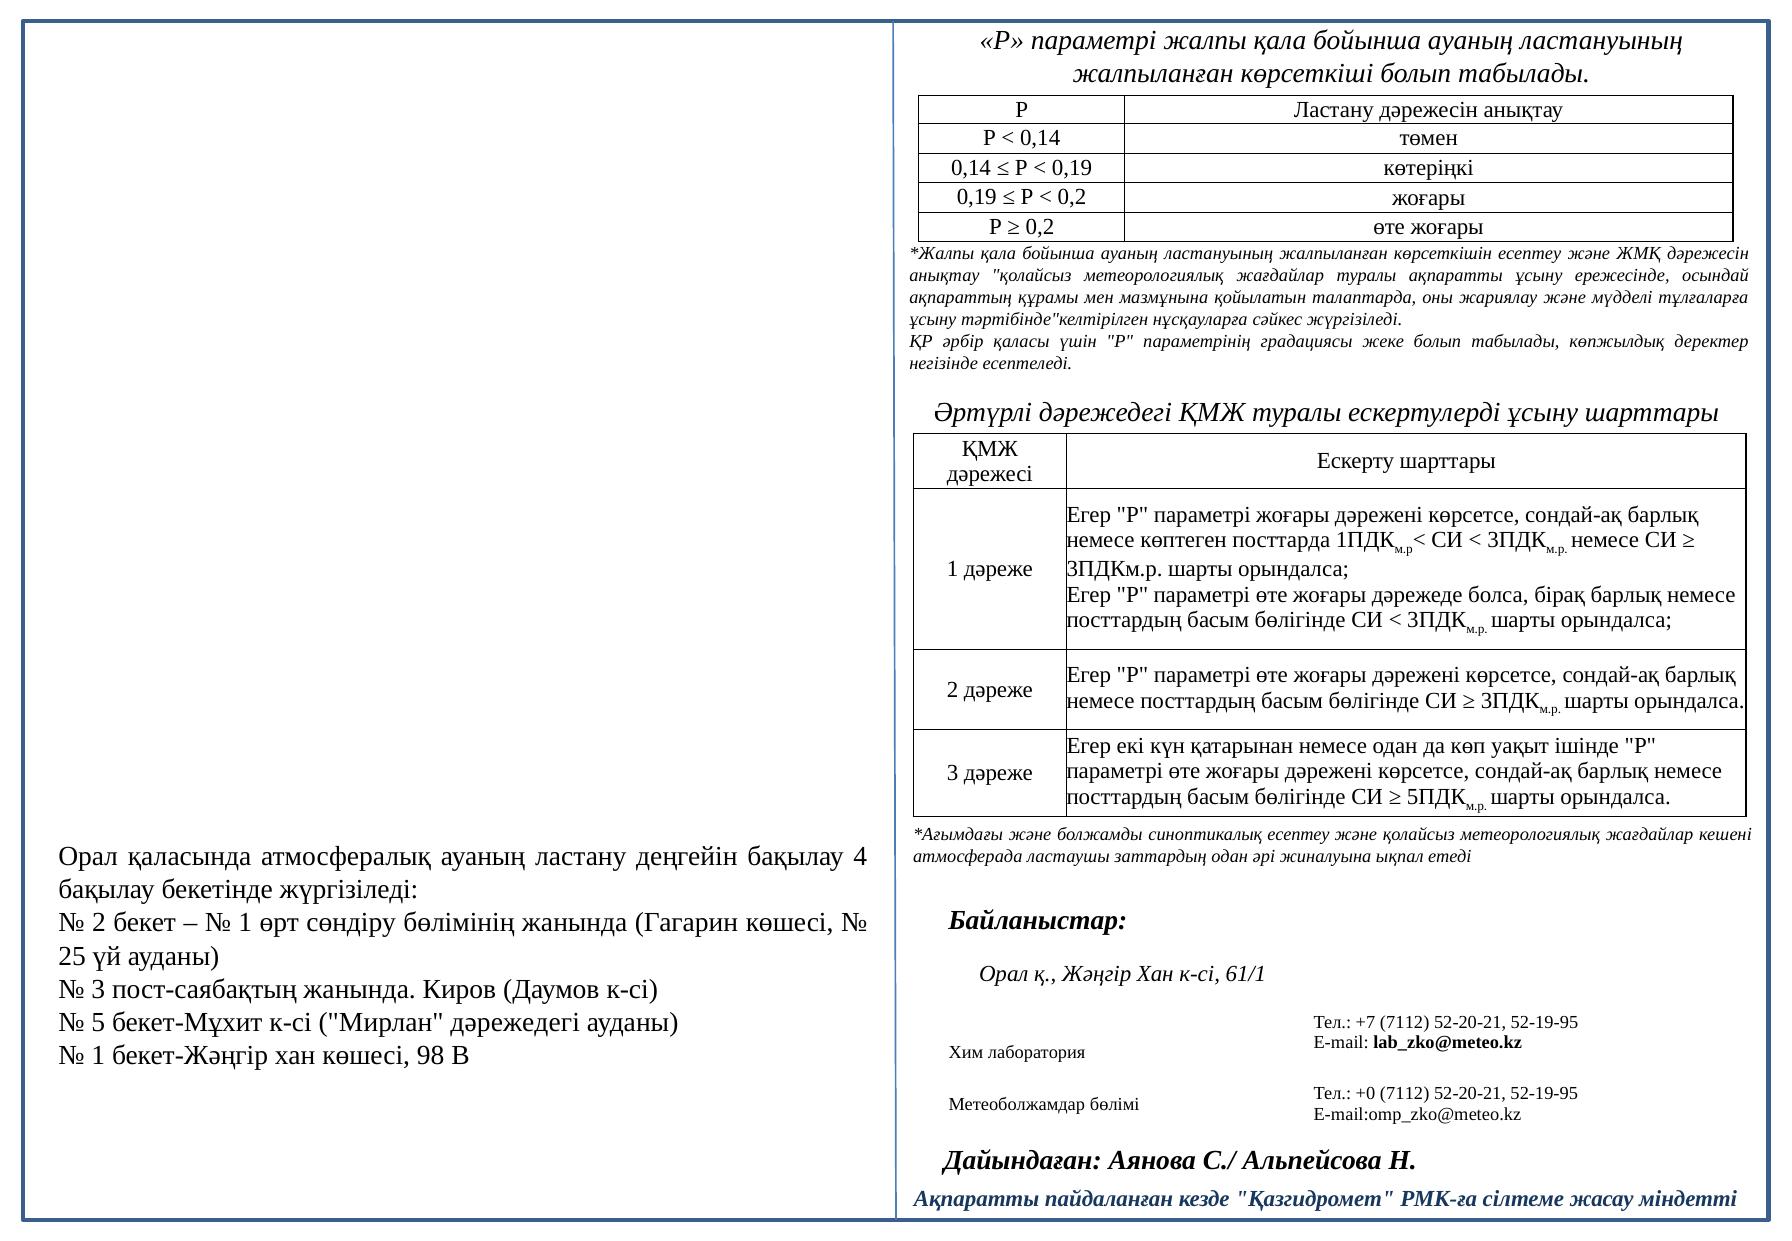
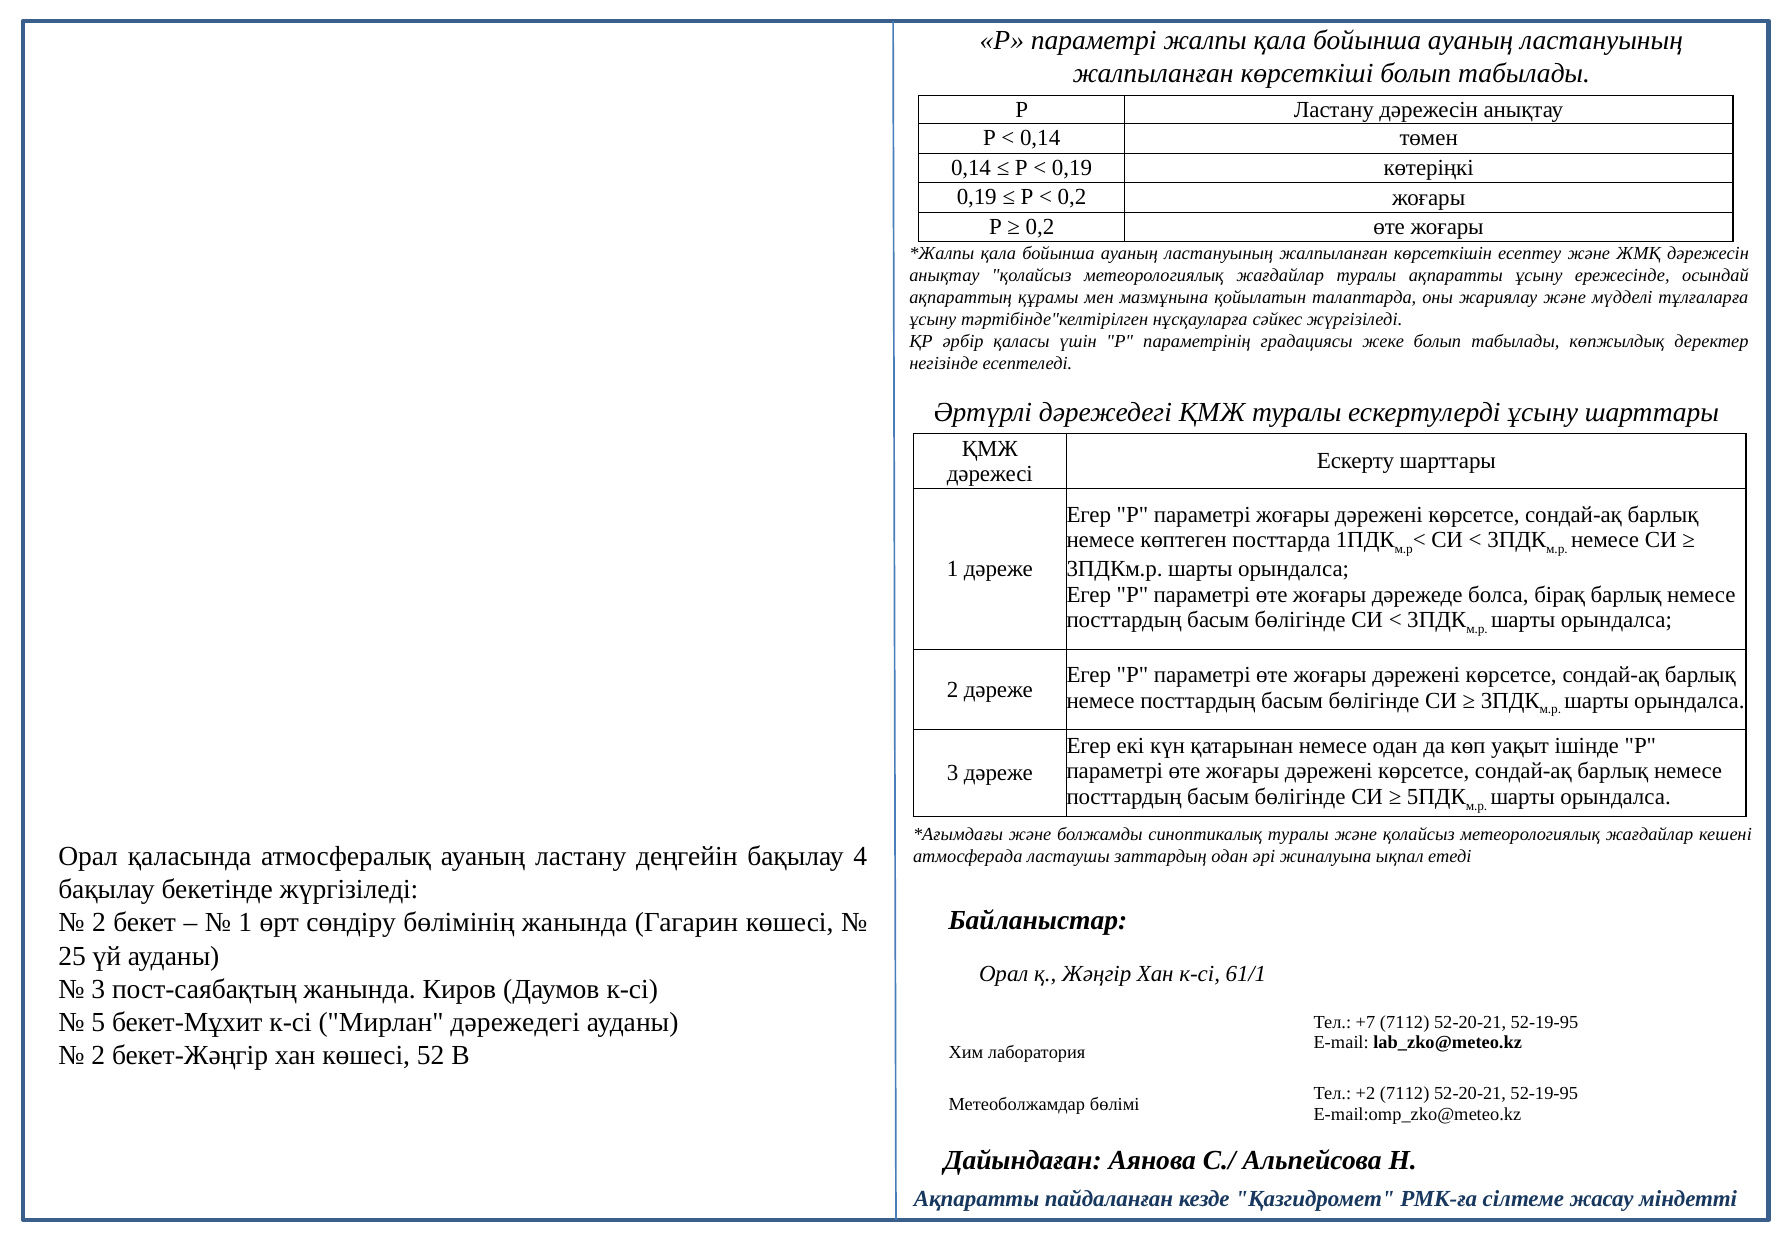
синоптикалық есептеу: есептеу -> туралы
1 at (98, 1055): 1 -> 2
98: 98 -> 52
+0: +0 -> +2
